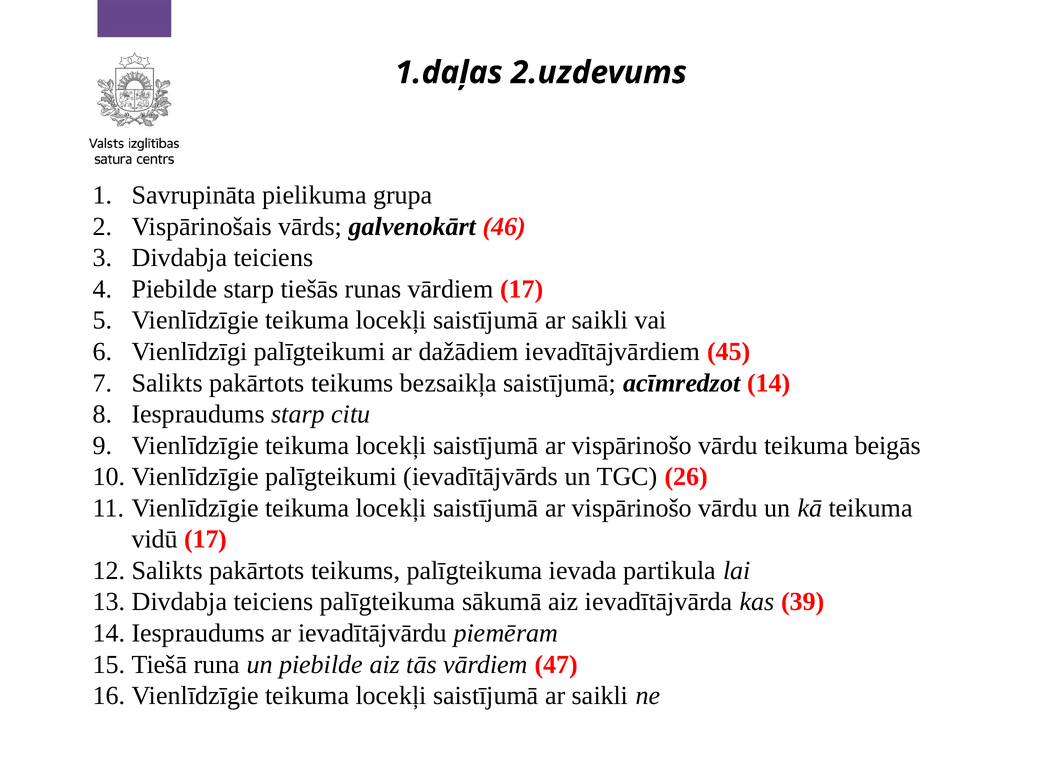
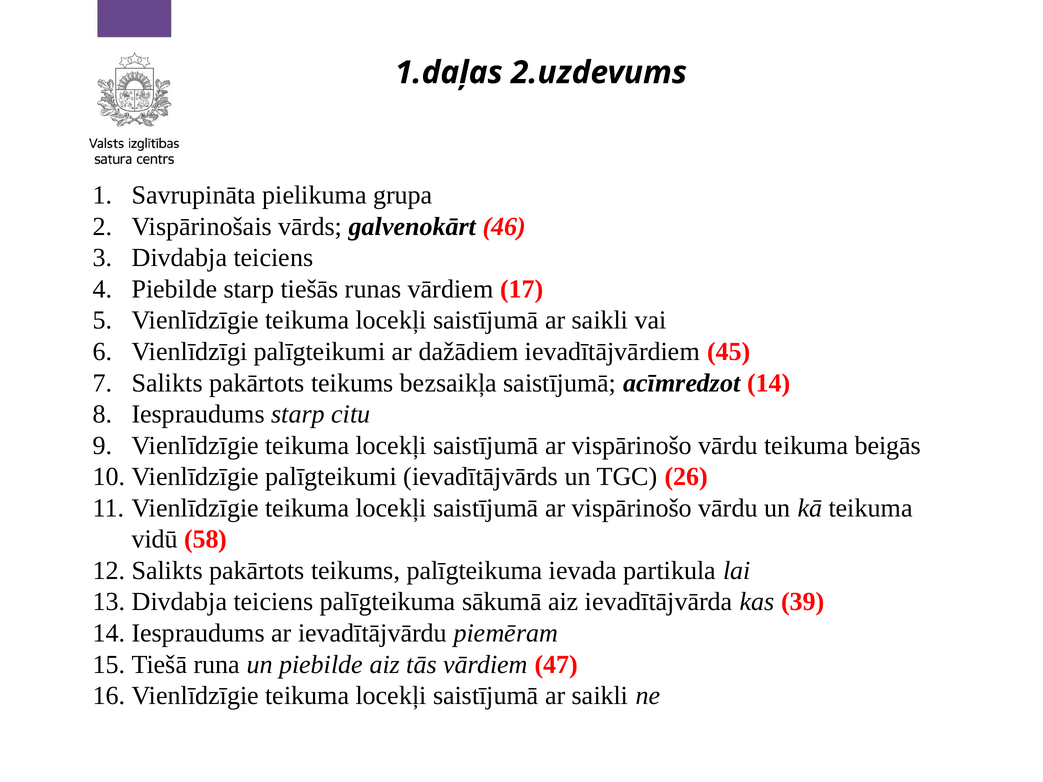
vidū 17: 17 -> 58
